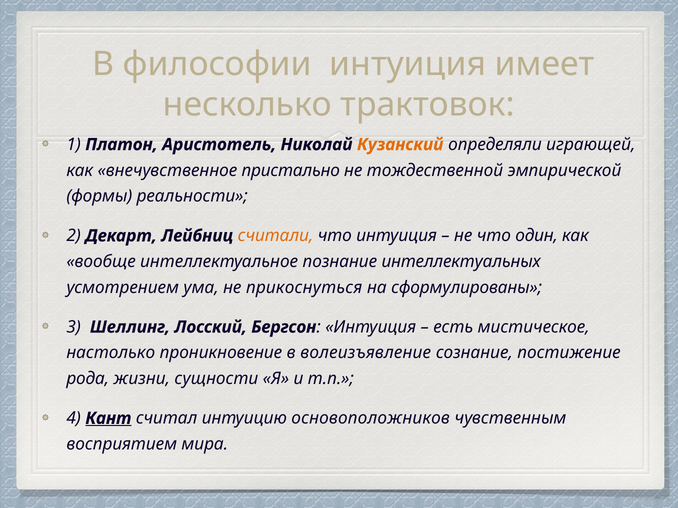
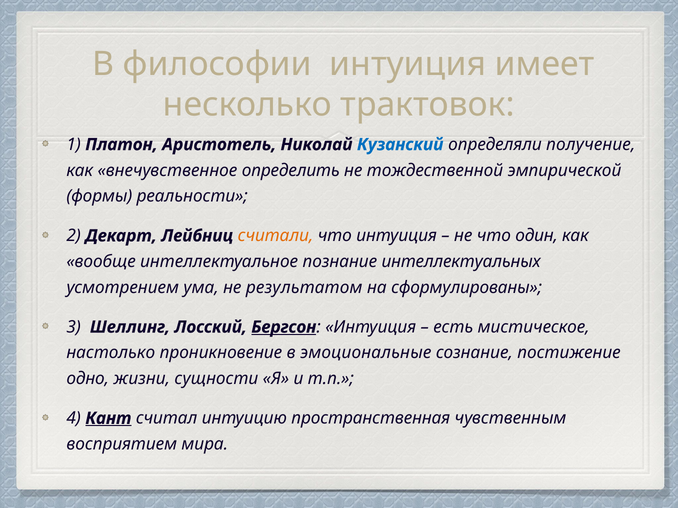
Кузанский colour: orange -> blue
играющей: играющей -> получение
пристально: пристально -> определить
прикоснуться: прикоснуться -> результатом
Бергсон underline: none -> present
волеизъявление: волеизъявление -> эмоциональные
рода: рода -> одно
основоположников: основоположников -> пространственная
